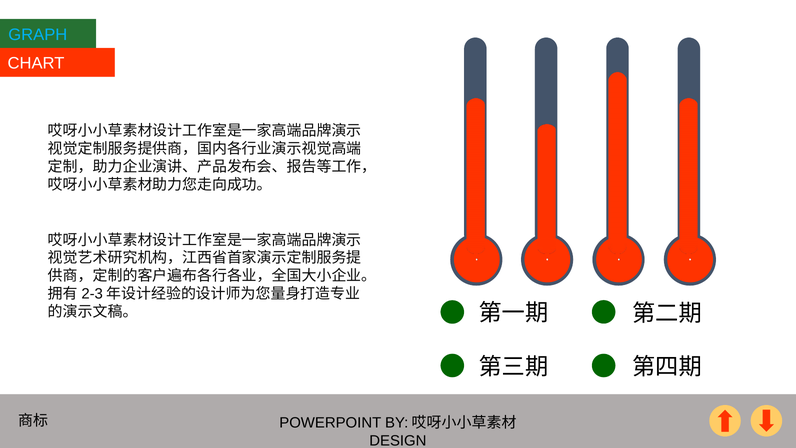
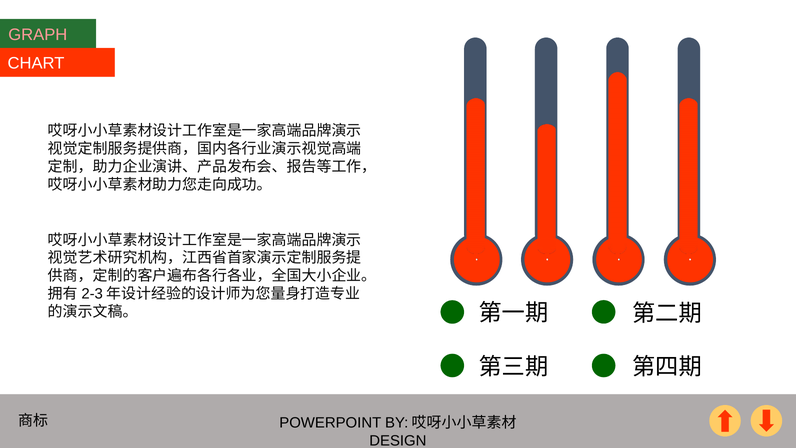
GRAPH colour: light blue -> pink
